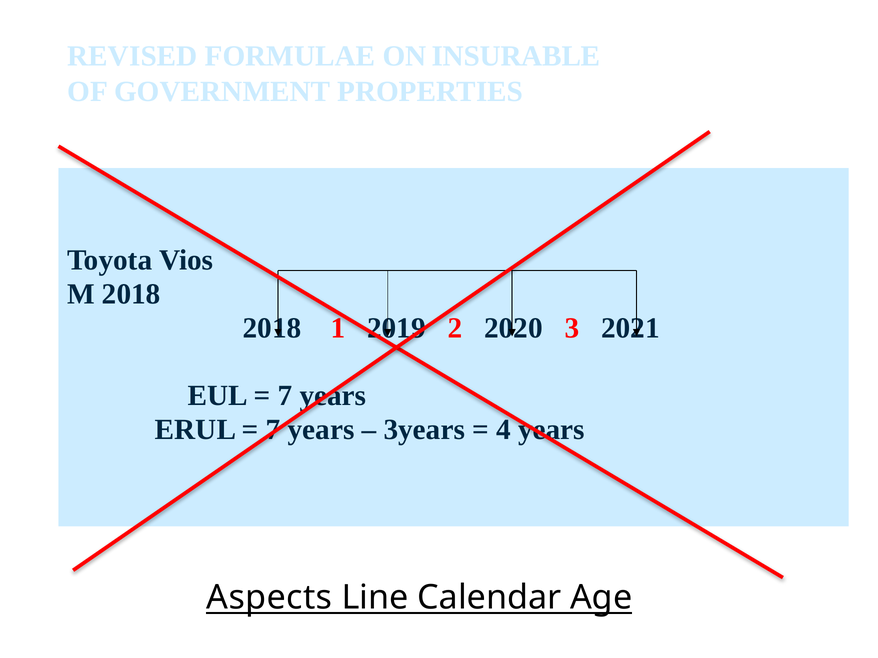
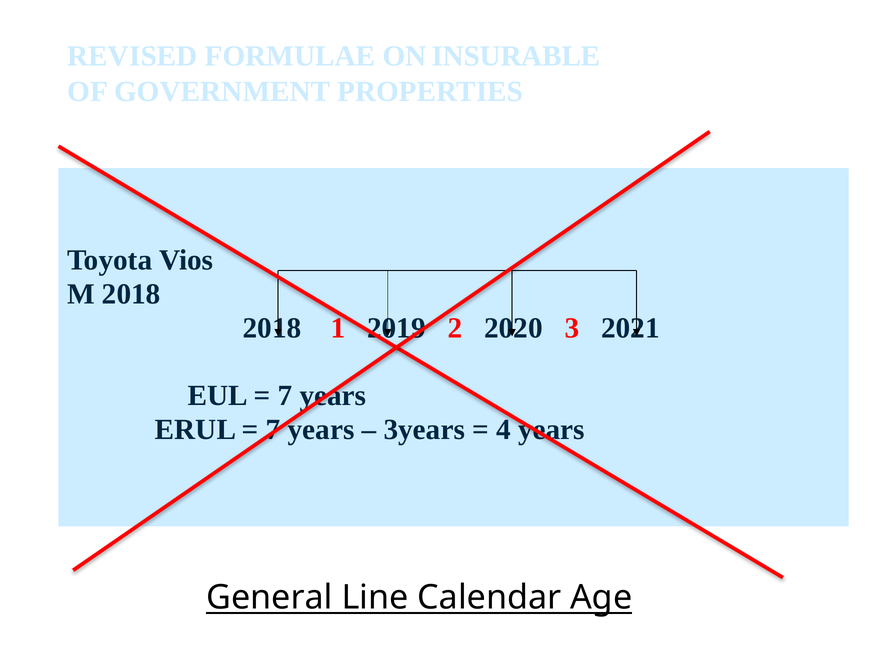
Aspects: Aspects -> General
